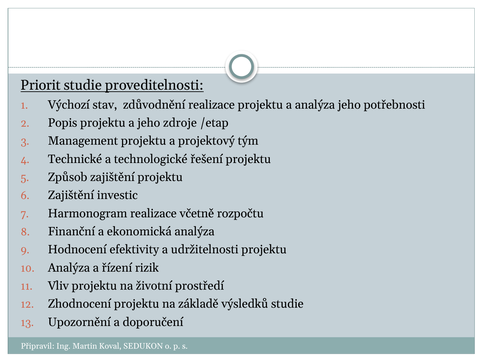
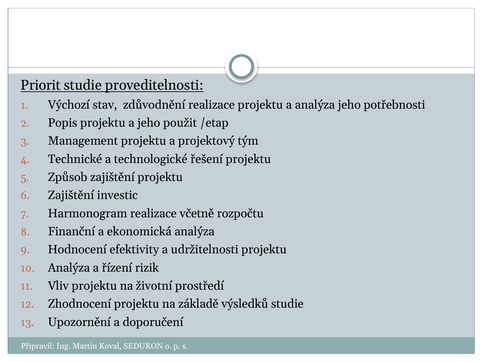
zdroje: zdroje -> použit
